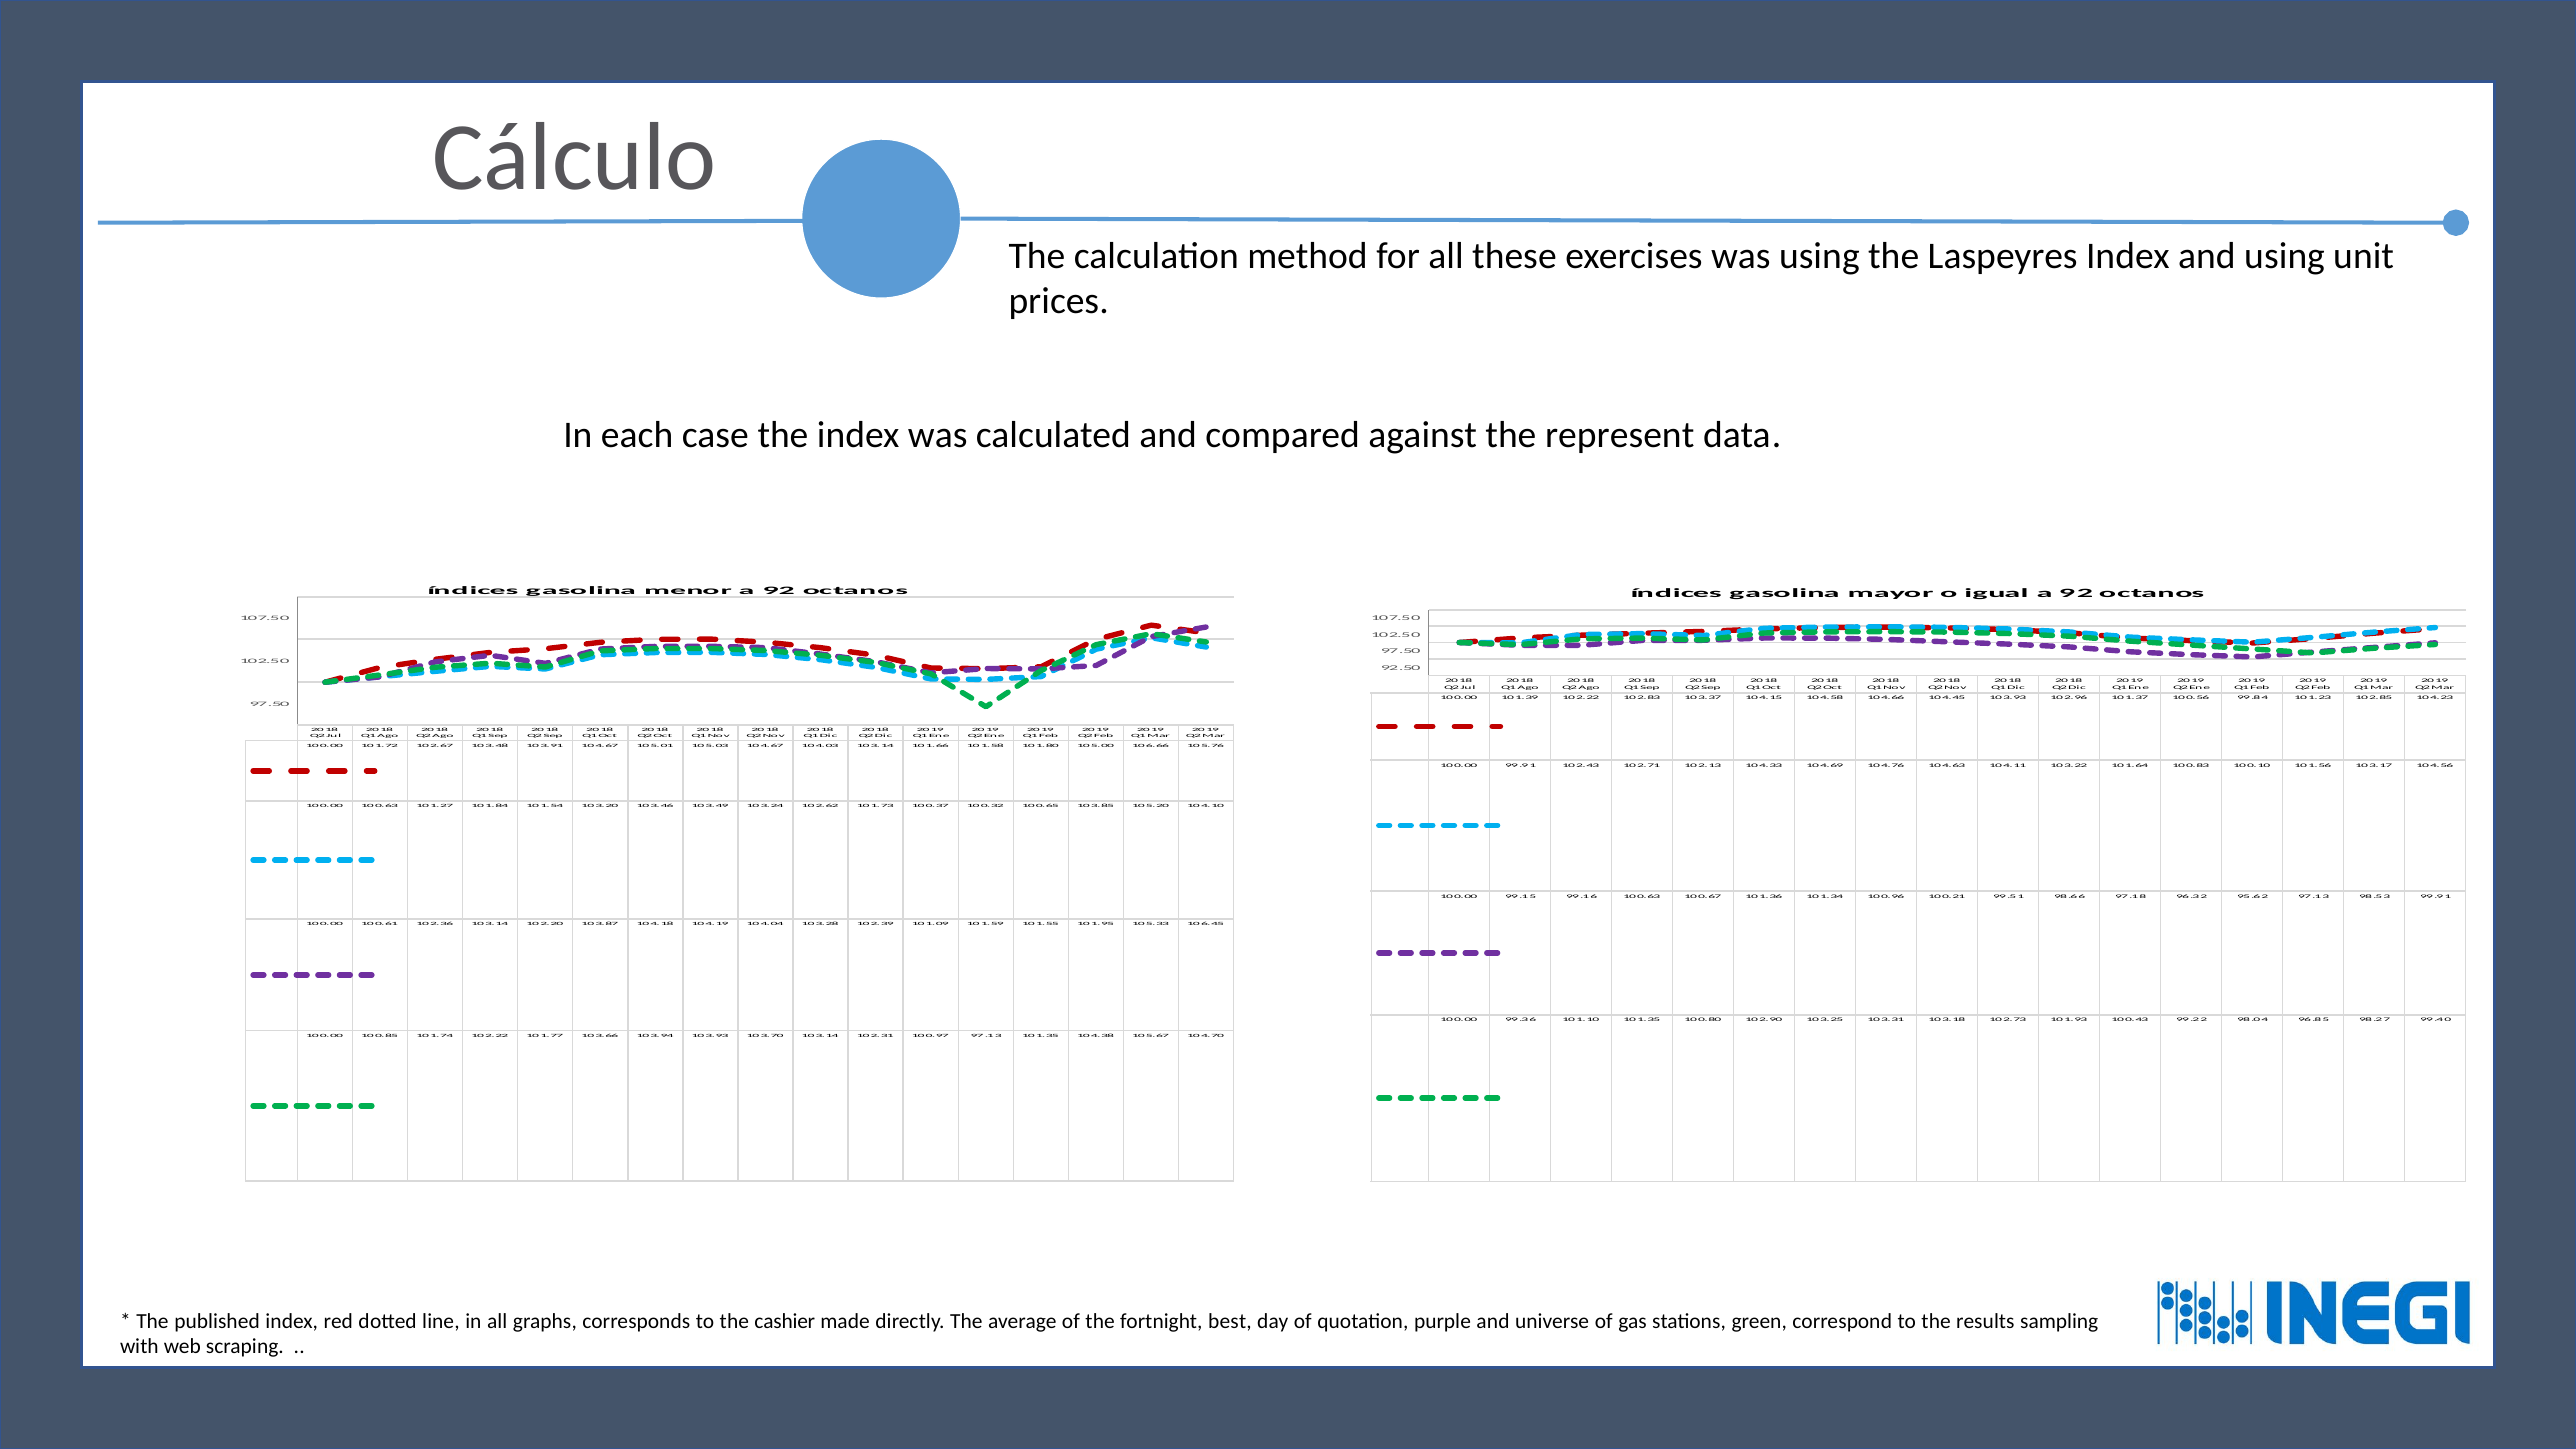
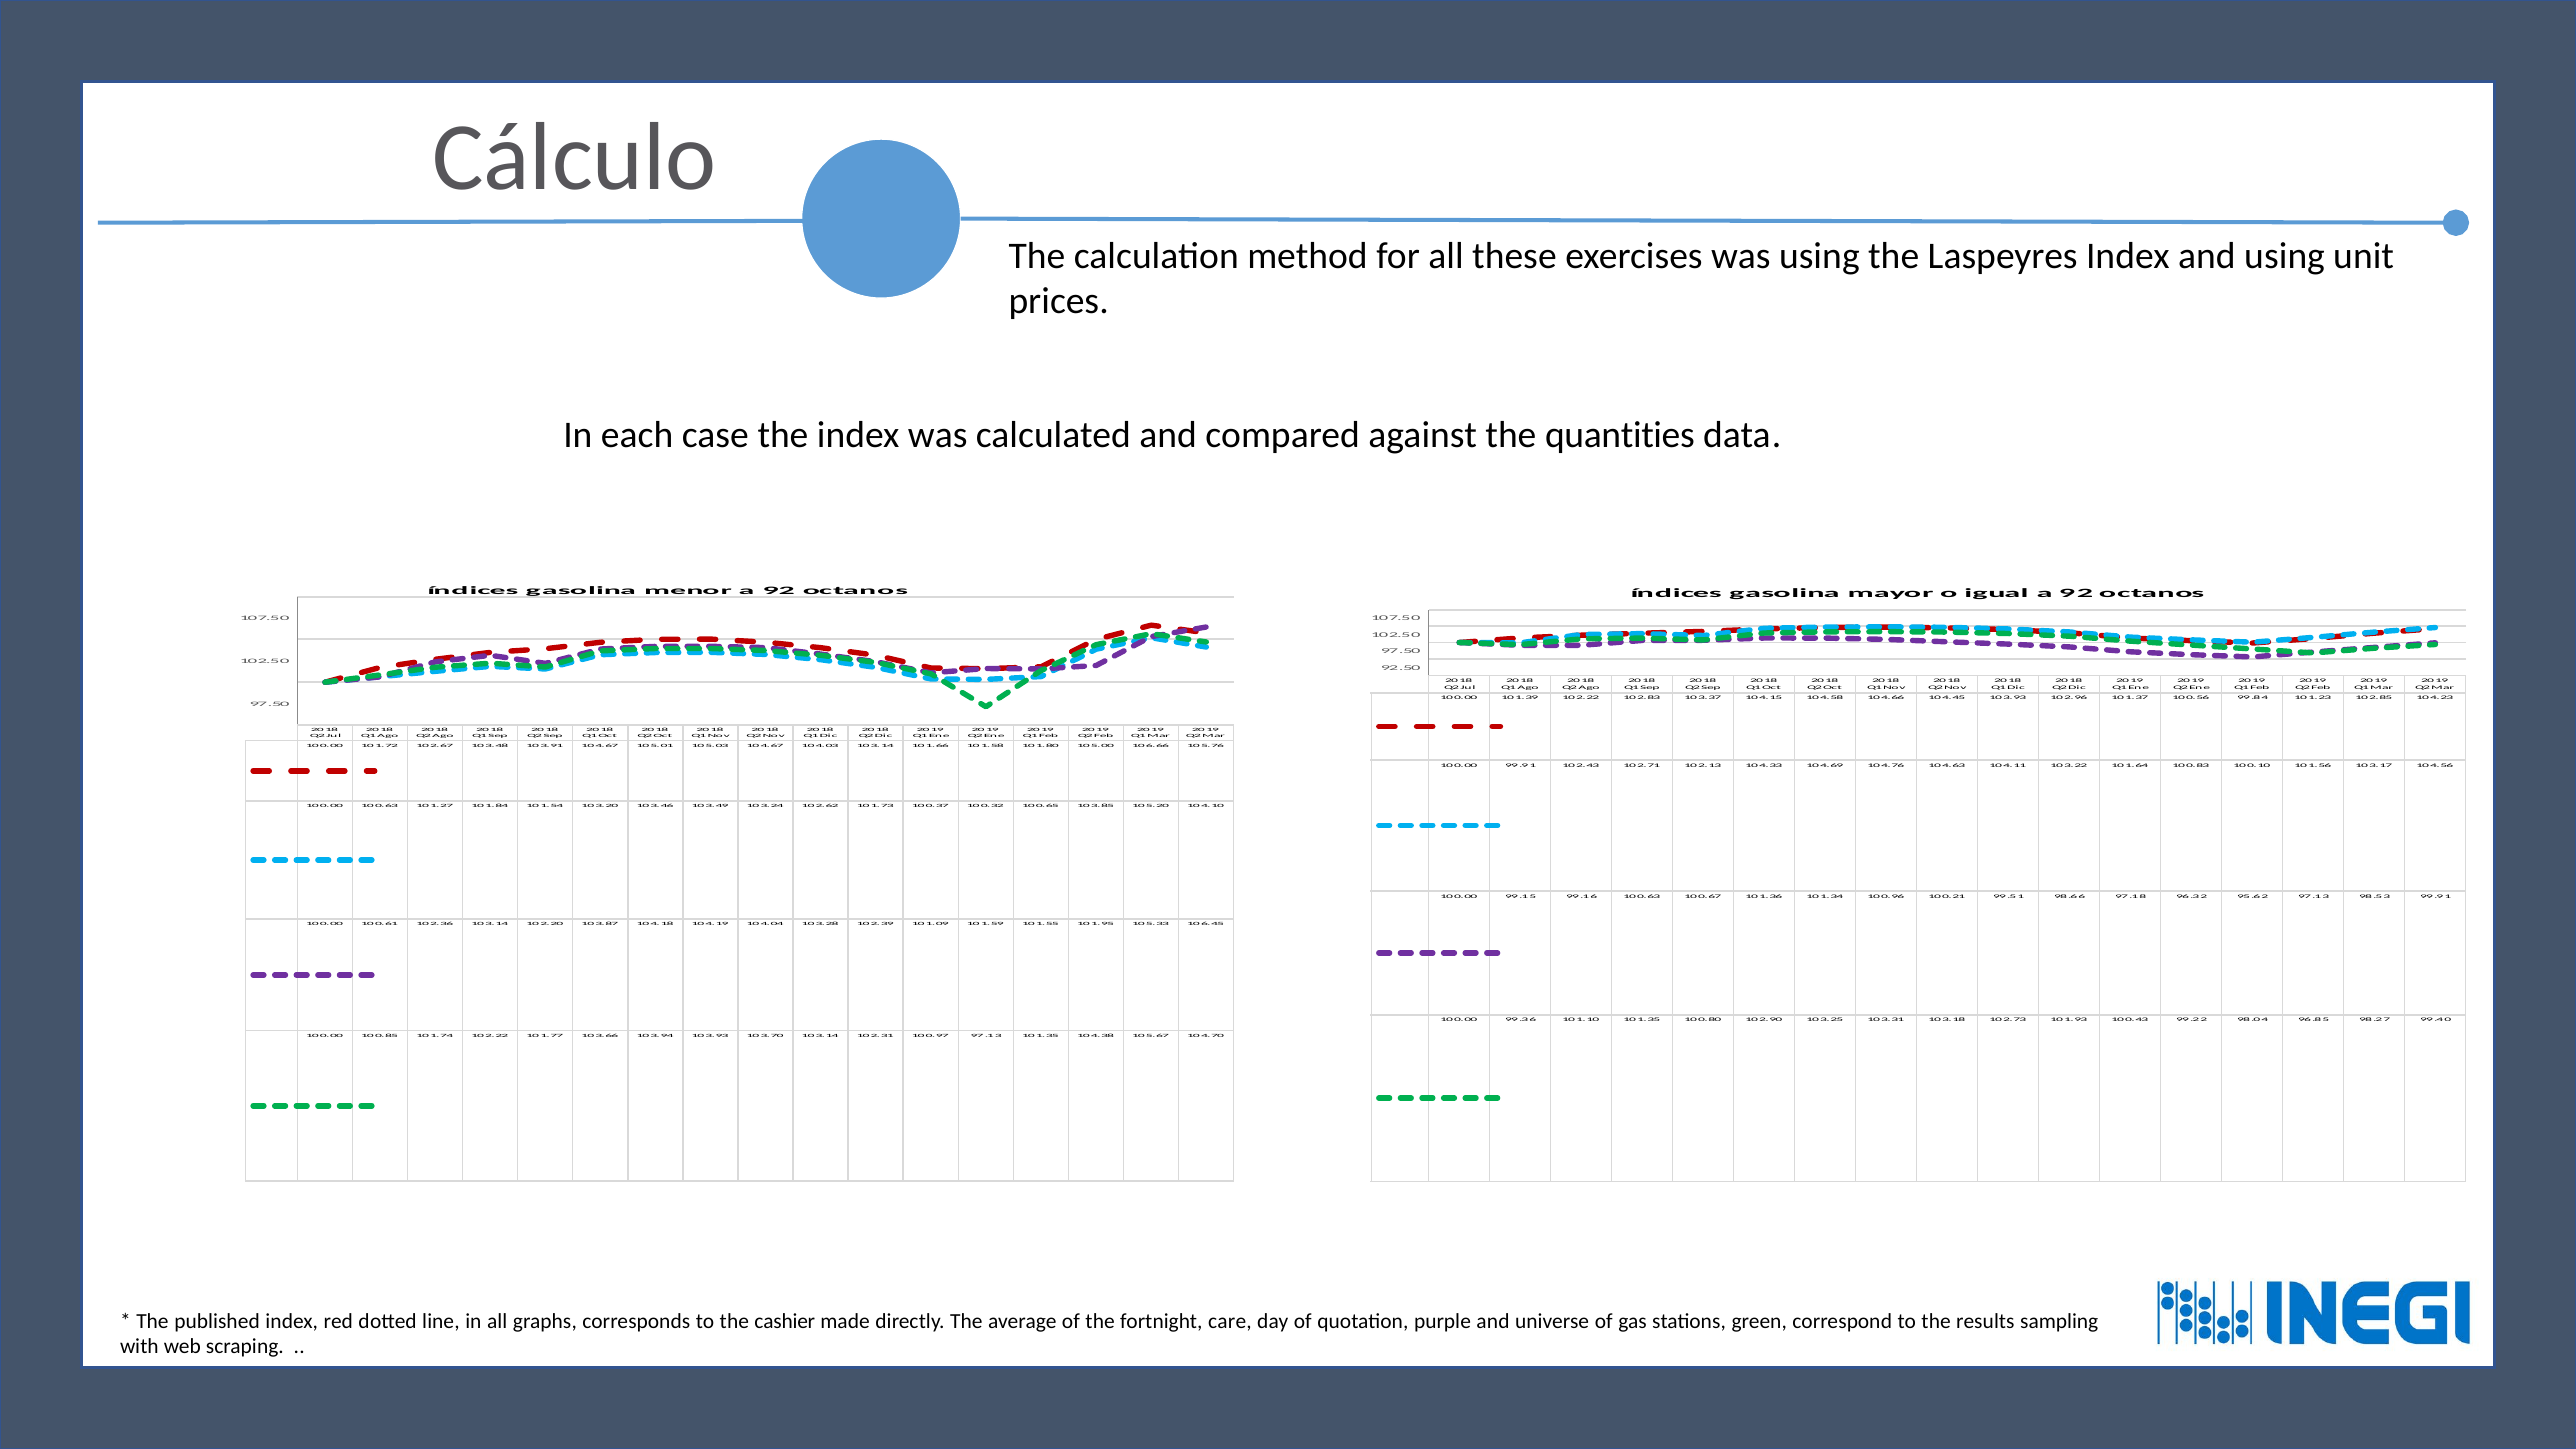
represent: represent -> quantities
best: best -> care
